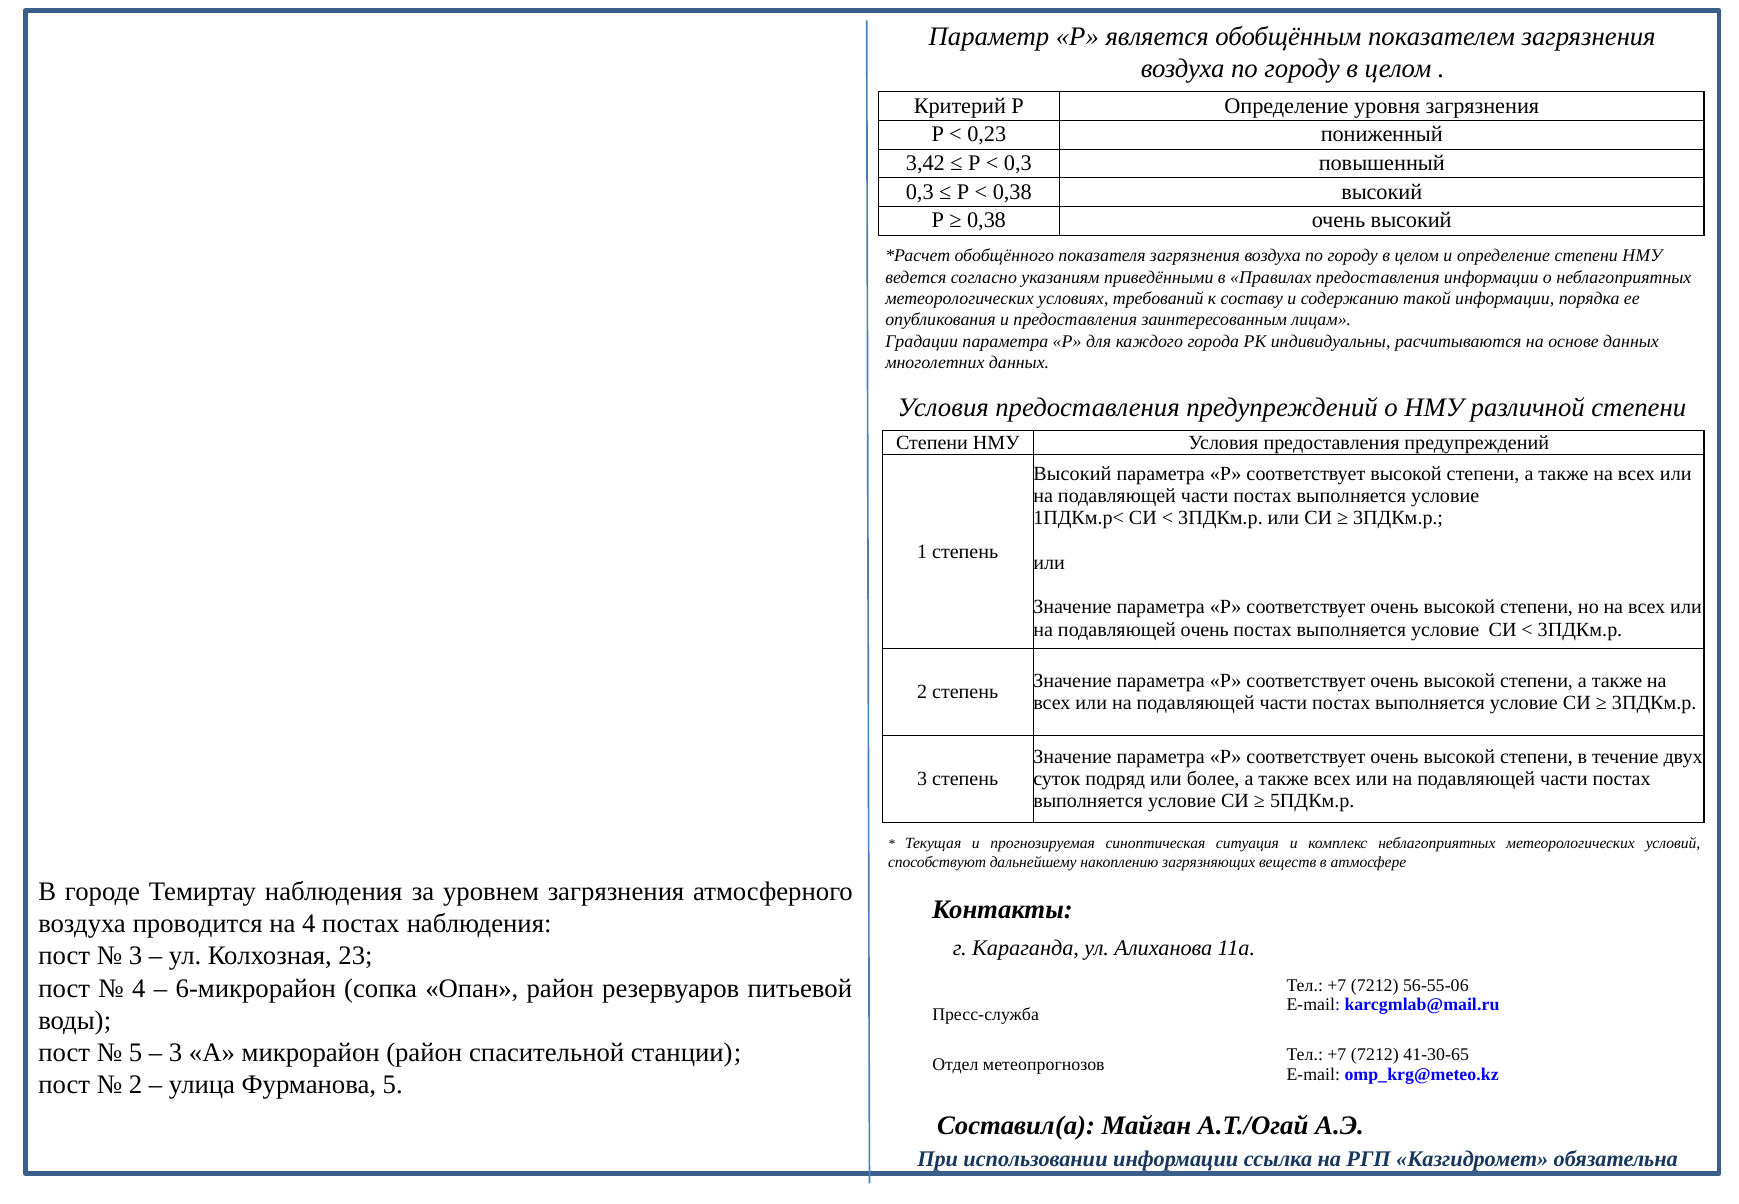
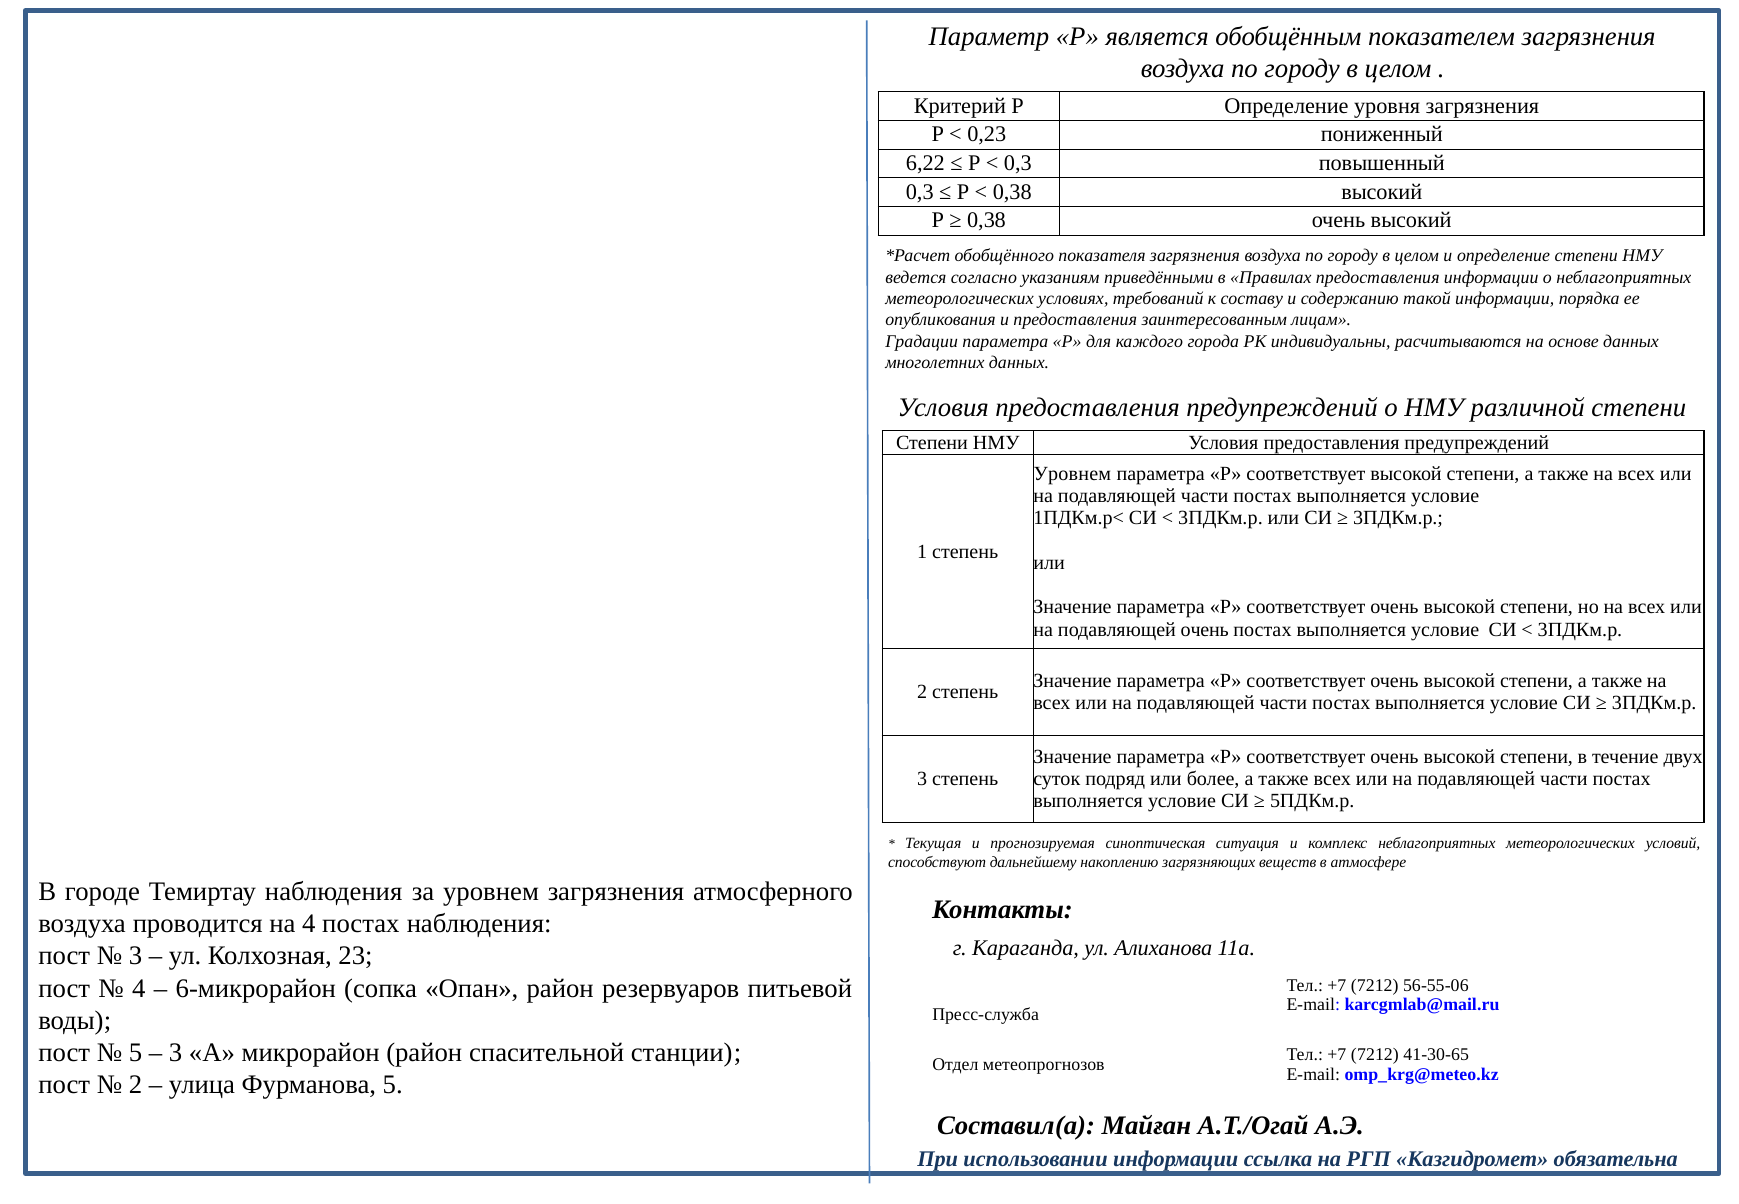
3,42: 3,42 -> 6,22
Высокий at (1072, 474): Высокий -> Уровнем
